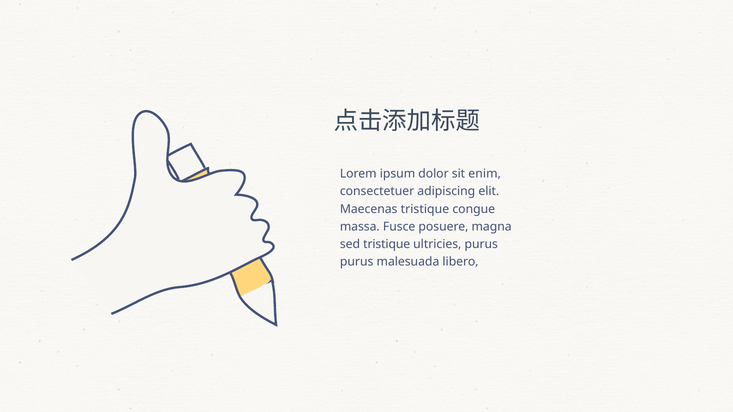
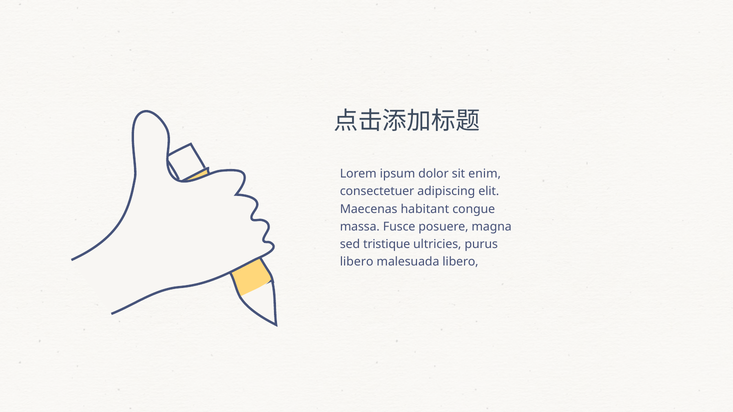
Maecenas tristique: tristique -> habitant
purus at (357, 262): purus -> libero
